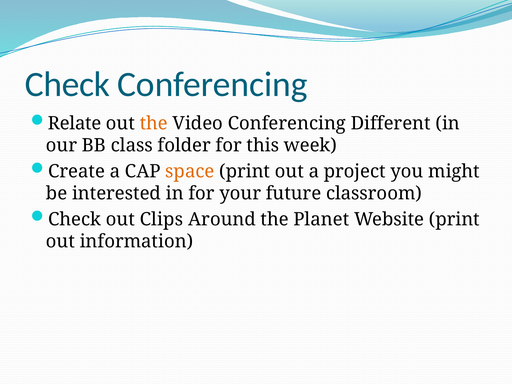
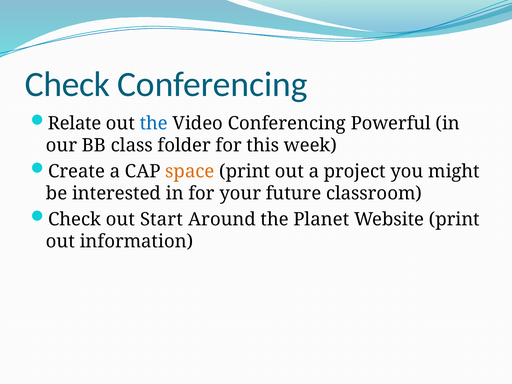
the at (154, 123) colour: orange -> blue
Different: Different -> Powerful
Clips: Clips -> Start
